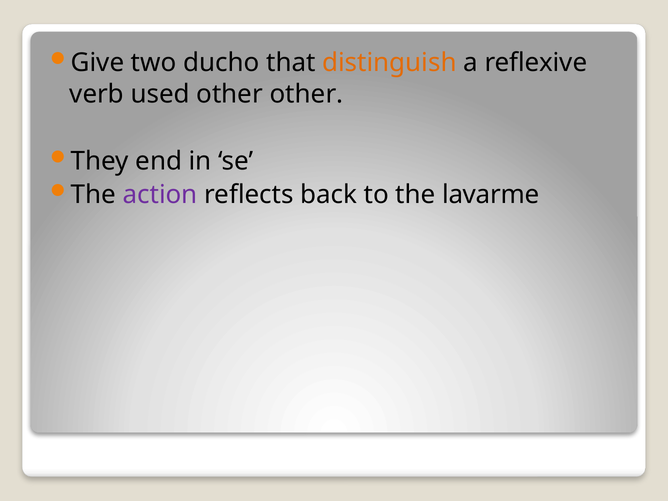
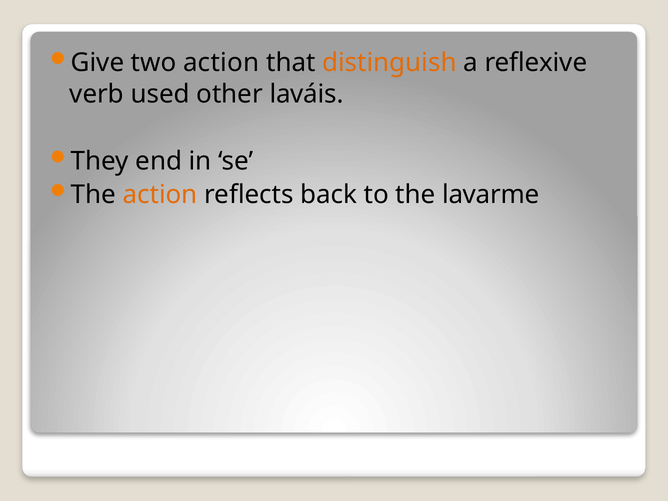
two ducho: ducho -> action
other other: other -> laváis
action at (160, 195) colour: purple -> orange
